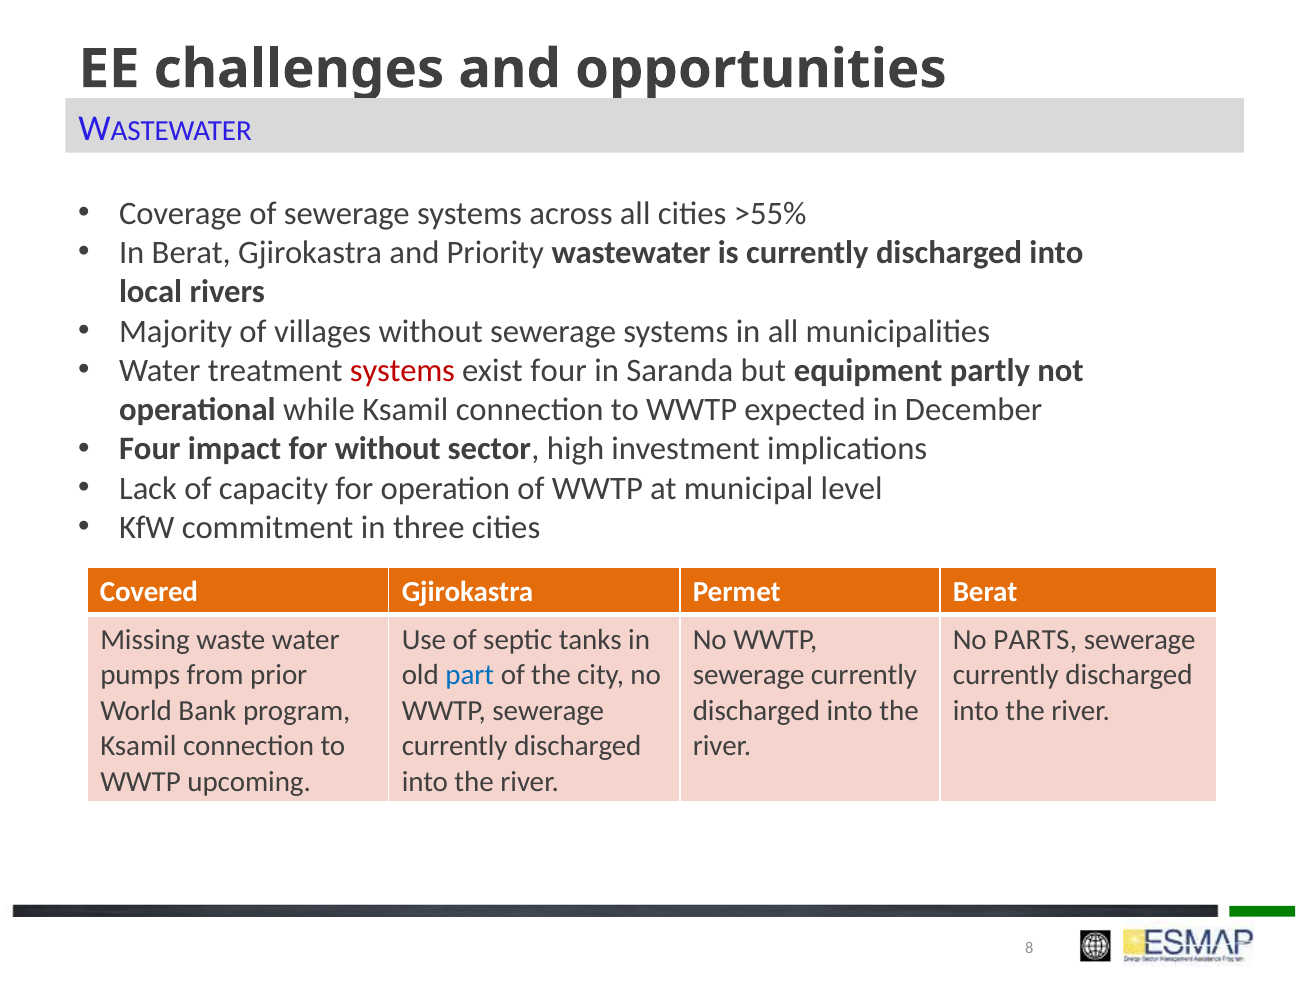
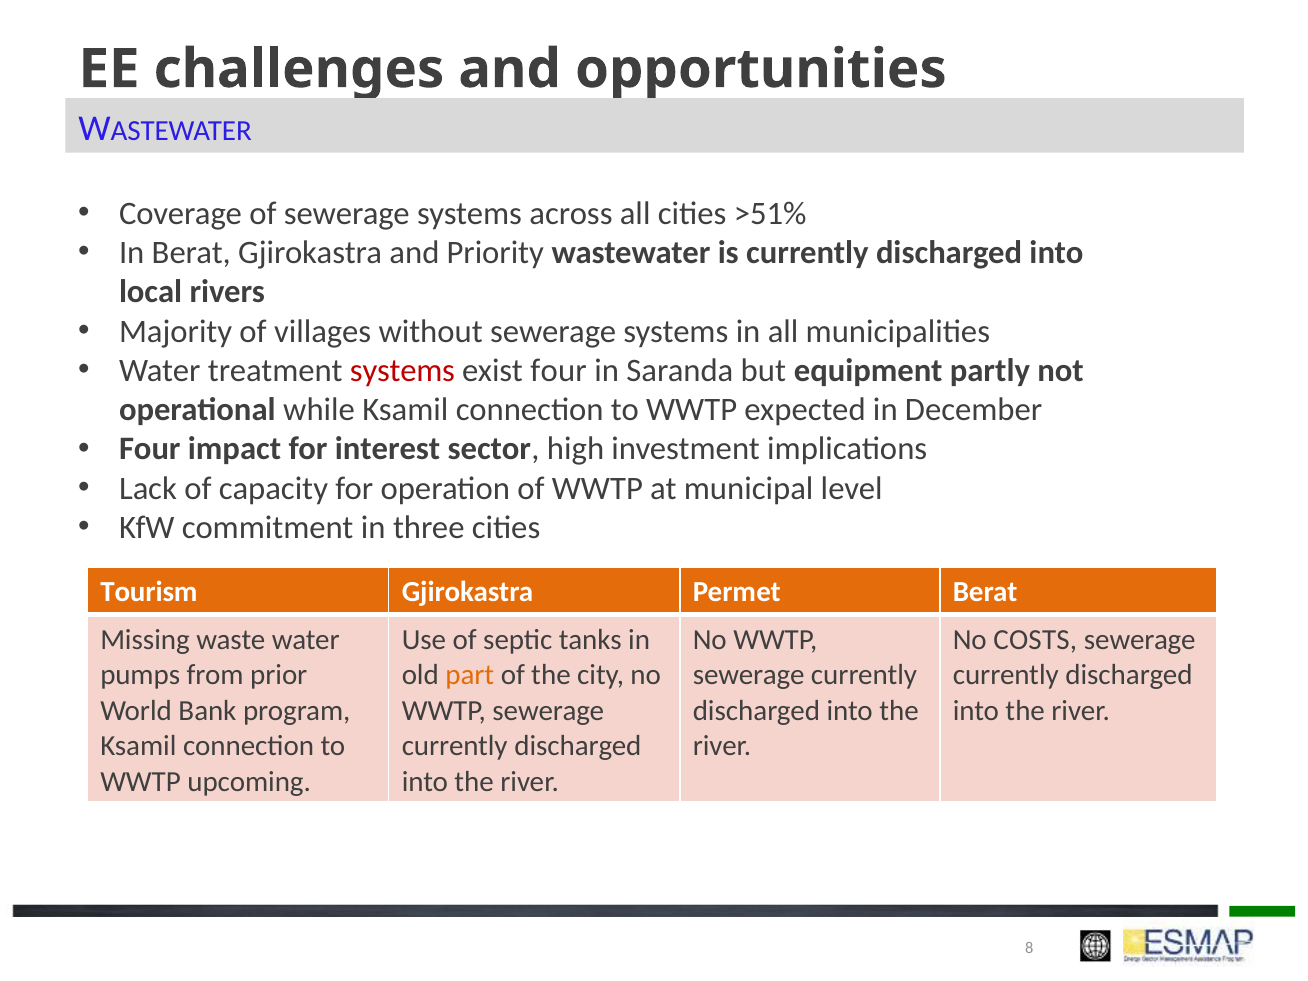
>55%: >55% -> >51%
for without: without -> interest
Covered: Covered -> Tourism
PARTS: PARTS -> COSTS
part colour: blue -> orange
